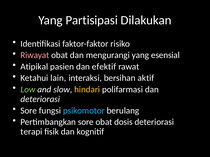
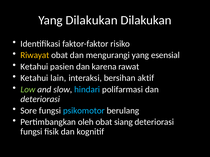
Yang Partisipasi: Partisipasi -> Dilakukan
Riwayat colour: pink -> yellow
Atipikal at (34, 67): Atipikal -> Ketahui
efektif: efektif -> karena
hindari colour: yellow -> light blue
Pertimbangkan sore: sore -> oleh
dosis: dosis -> siang
terapi at (31, 132): terapi -> fungsi
